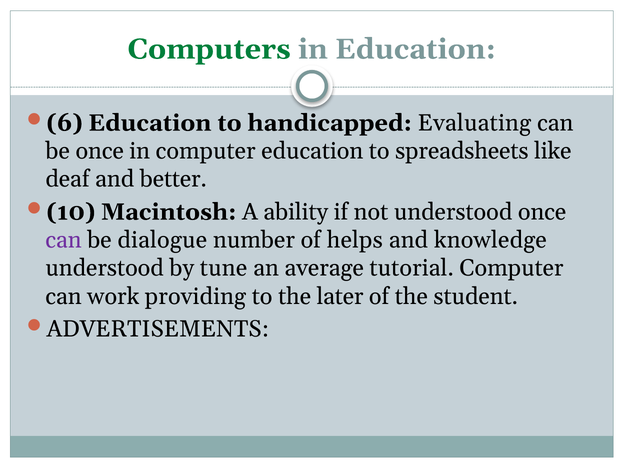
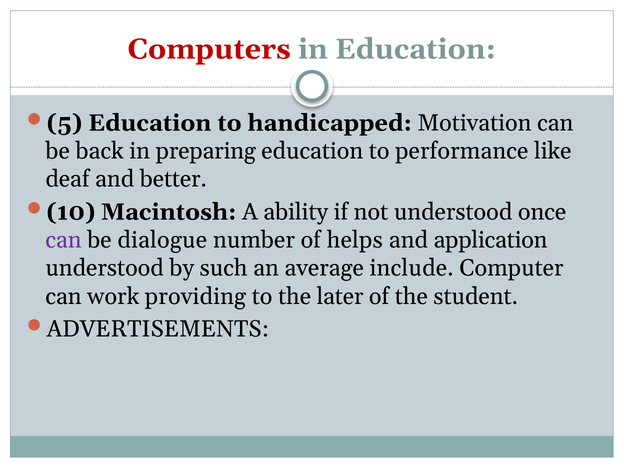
Computers colour: green -> red
6: 6 -> 5
Evaluating: Evaluating -> Motivation
be once: once -> back
in computer: computer -> preparing
spreadsheets: spreadsheets -> performance
knowledge: knowledge -> application
tune: tune -> such
tutorial: tutorial -> include
